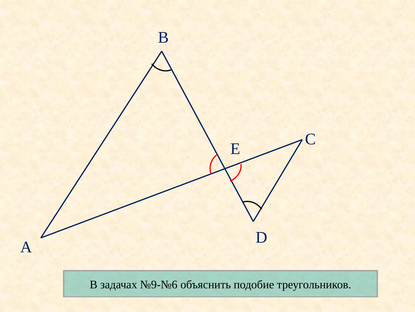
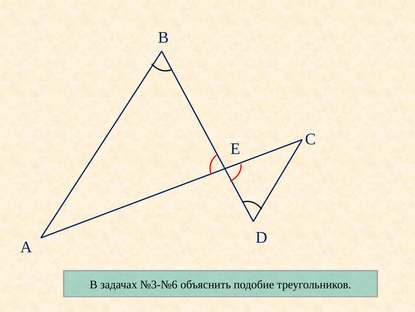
№9-№6: №9-№6 -> №3-№6
